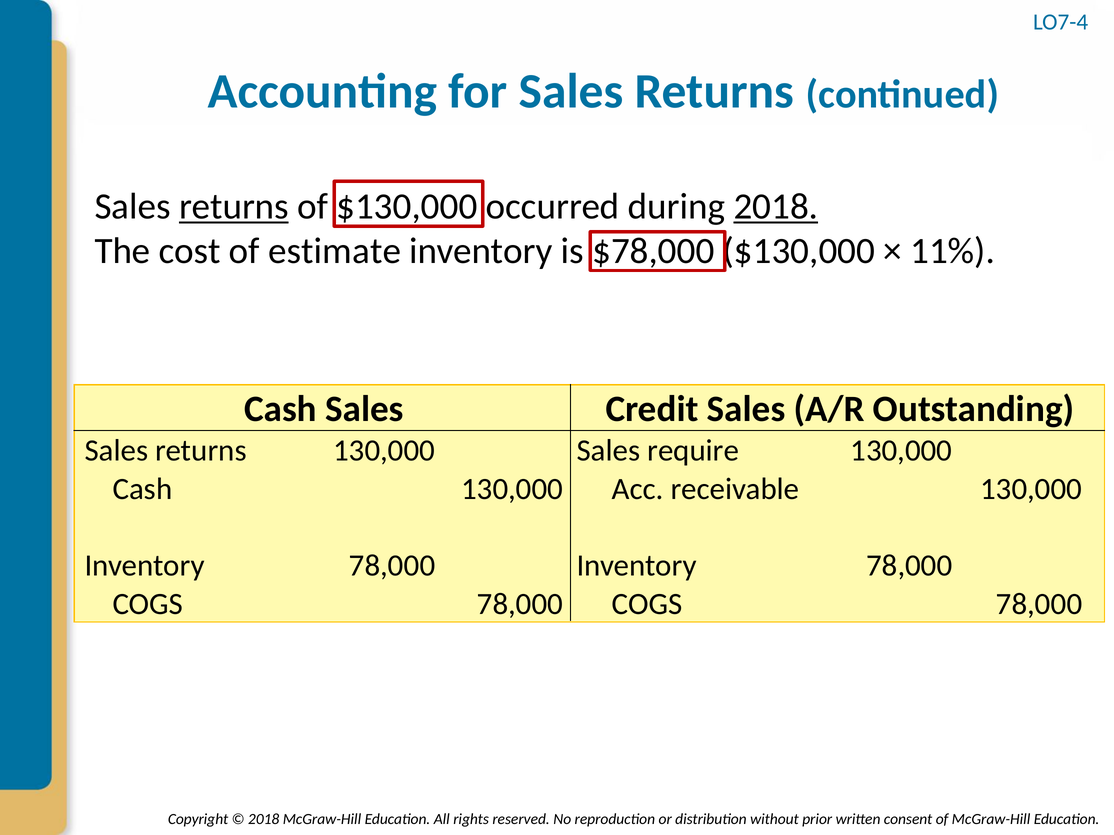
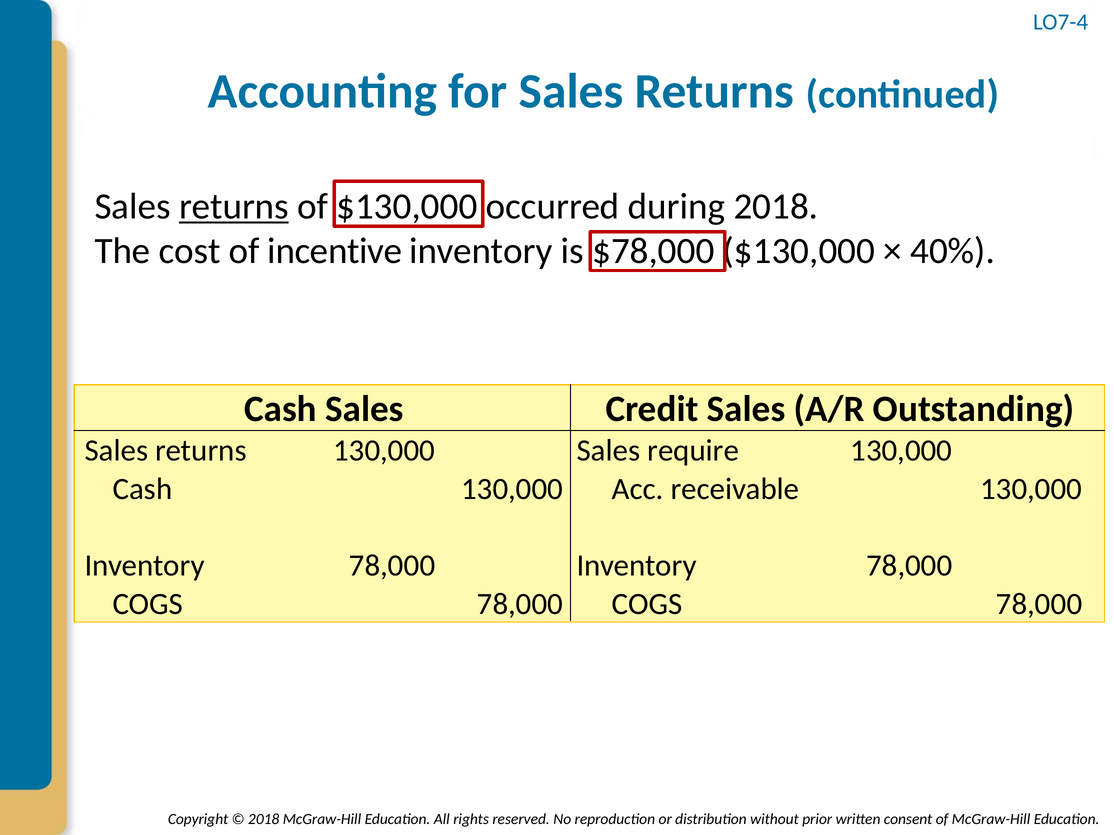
2018 at (776, 207) underline: present -> none
estimate: estimate -> incentive
11%: 11% -> 40%
